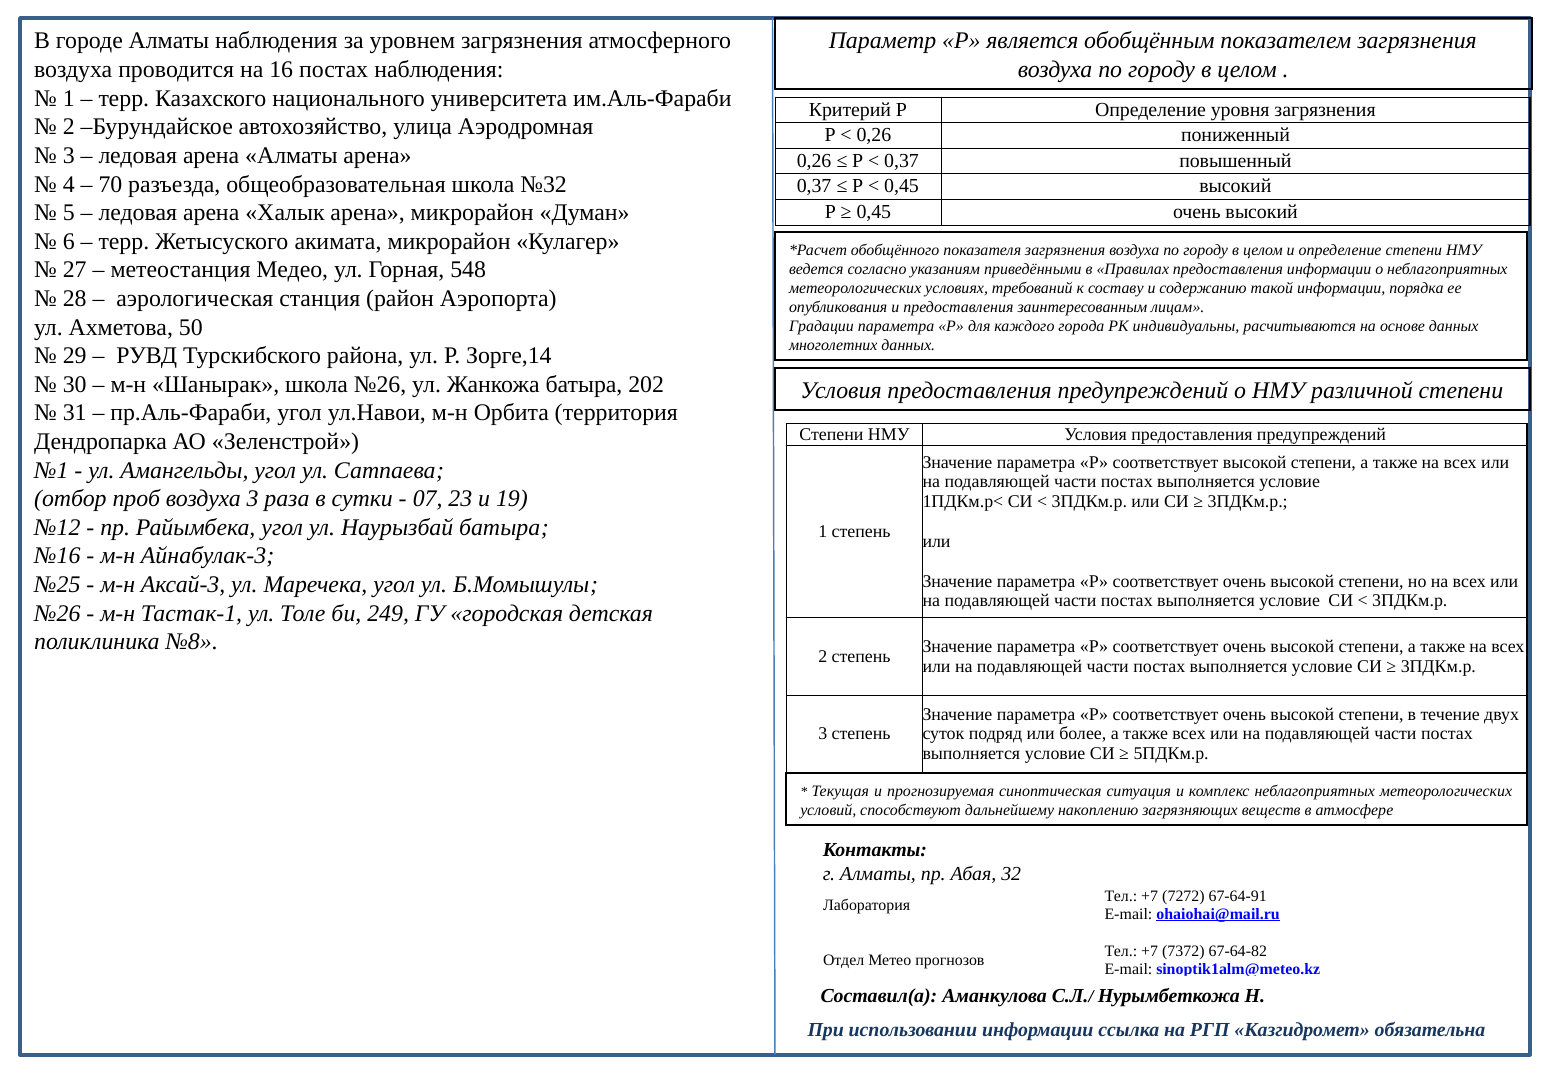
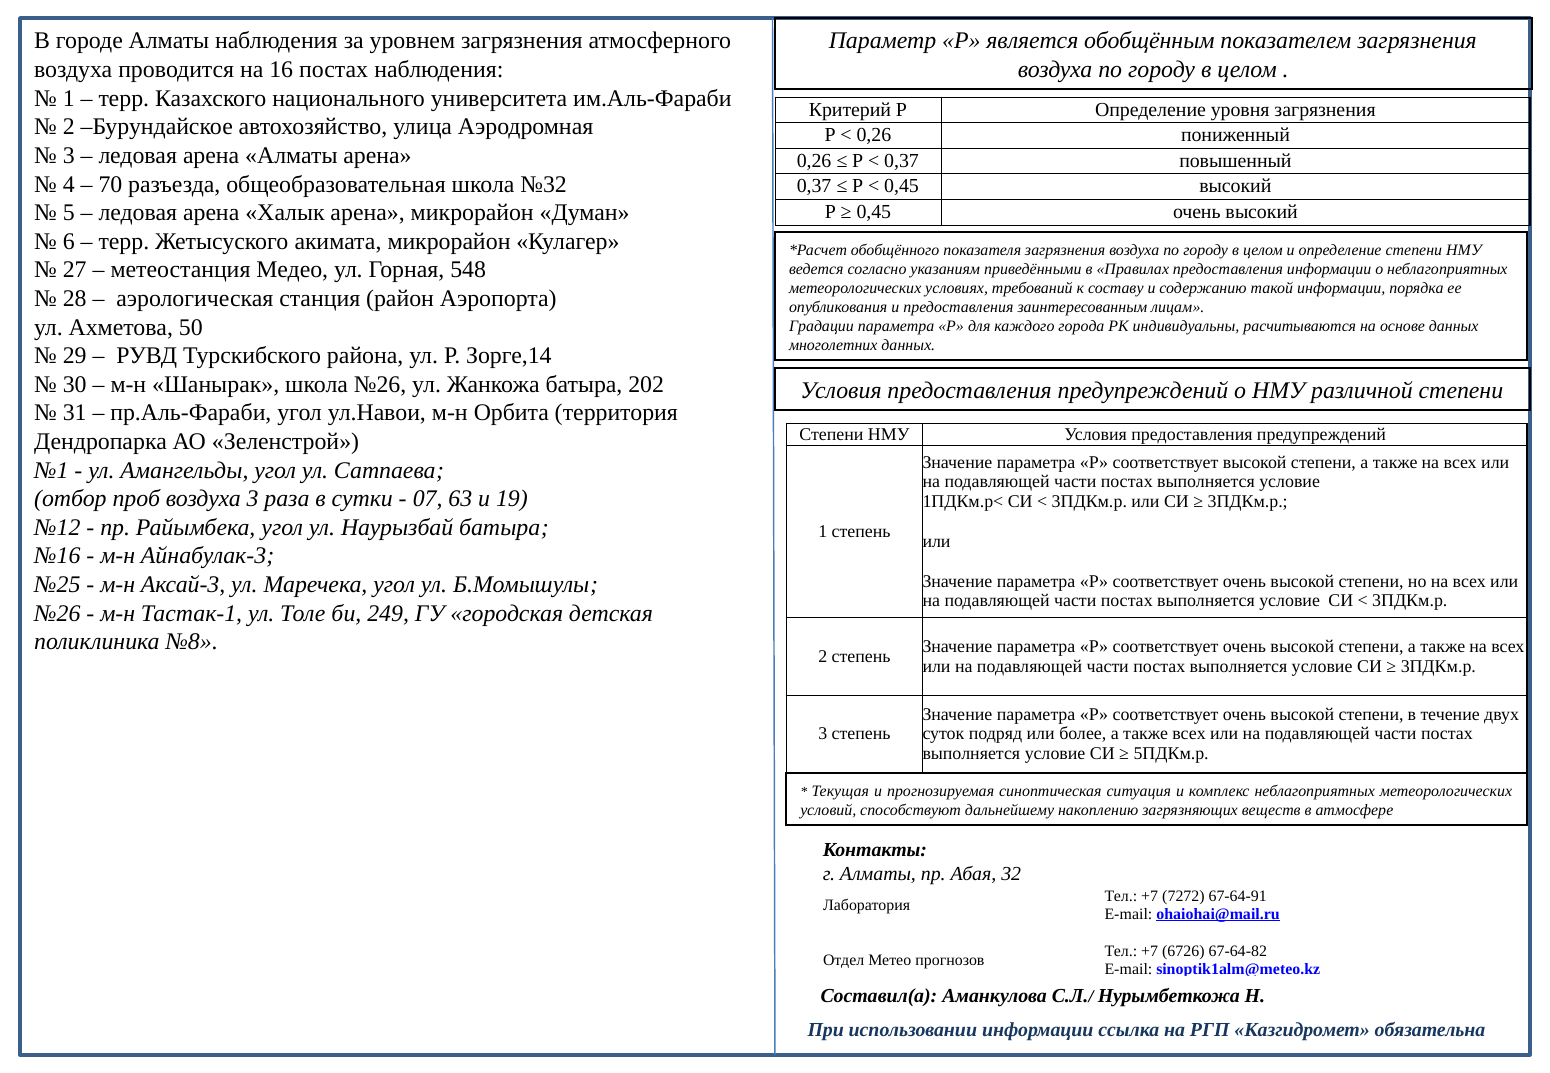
23: 23 -> 63
7372: 7372 -> 6726
